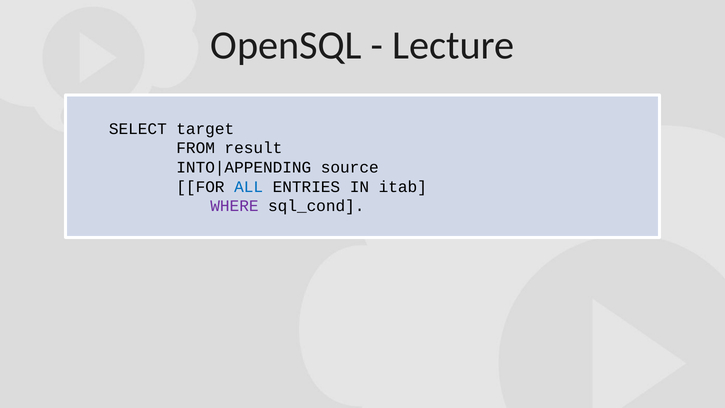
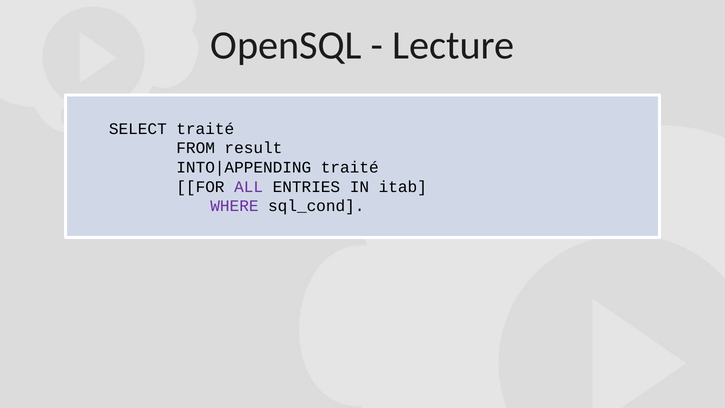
SELECT target: target -> traité
source at (350, 167): source -> traité
ALL colour: blue -> purple
